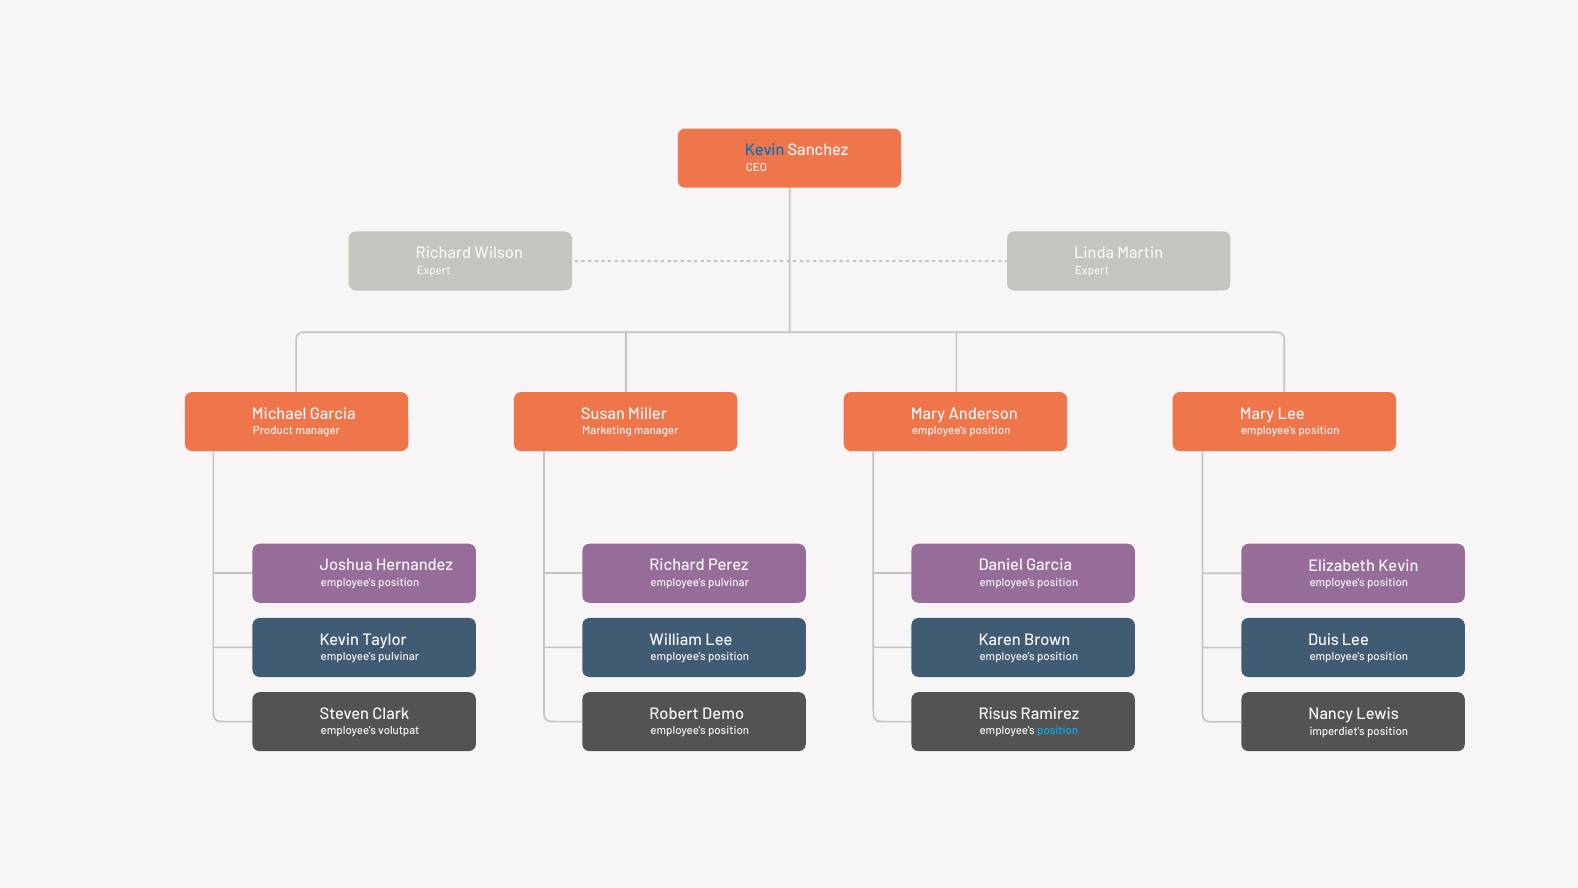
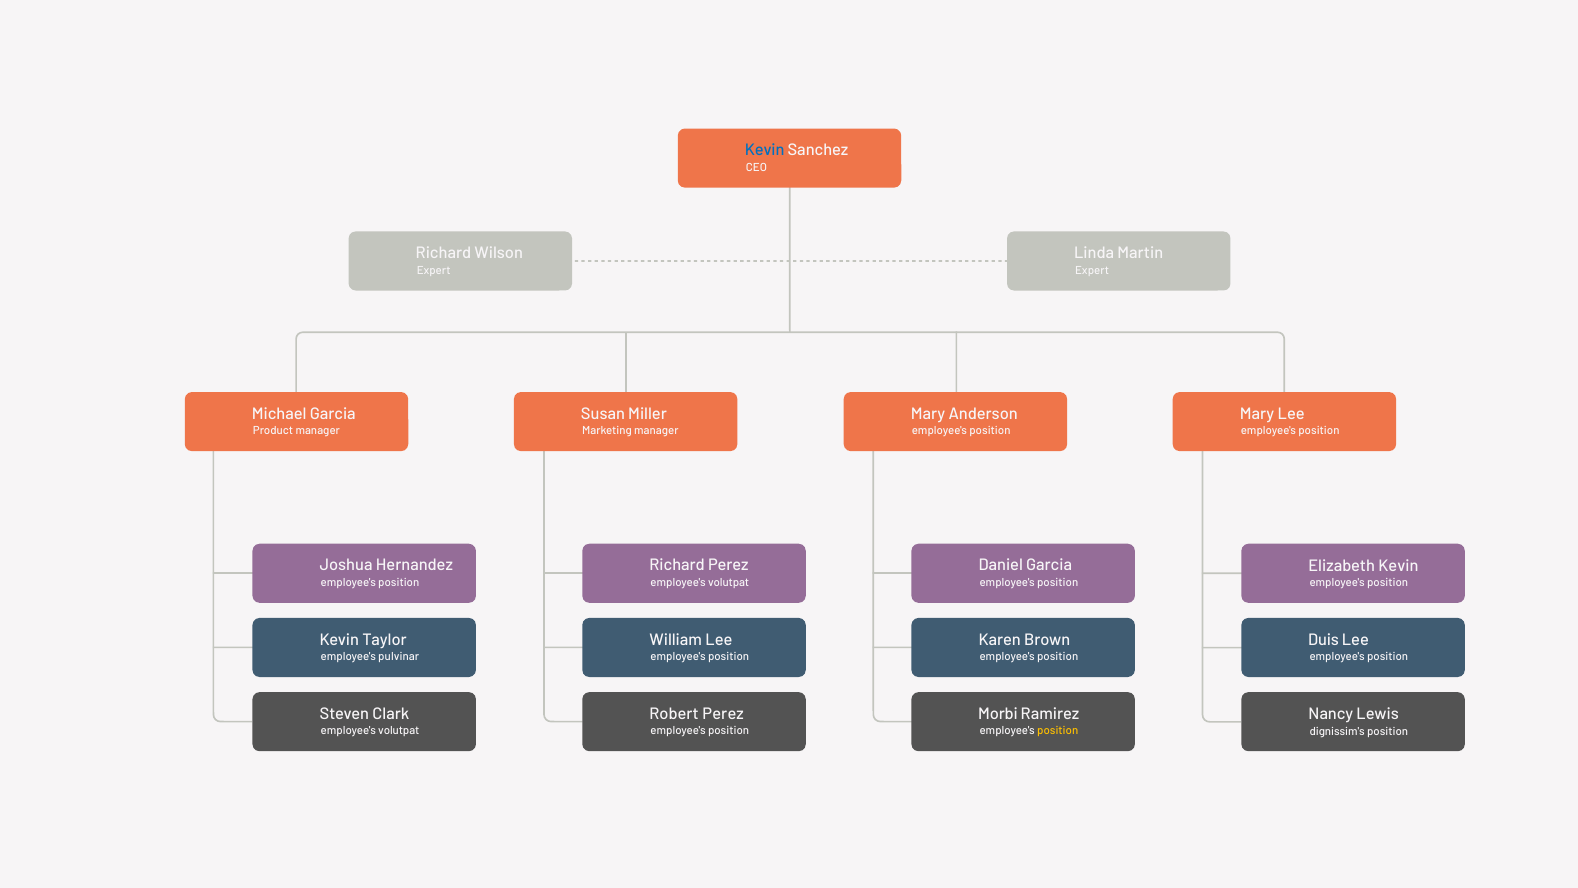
pulvinar at (729, 582): pulvinar -> volutpat
Robert Demo: Demo -> Perez
Risus: Risus -> Morbi
position at (1058, 731) colour: light blue -> yellow
imperdiet's: imperdiet's -> dignissim's
